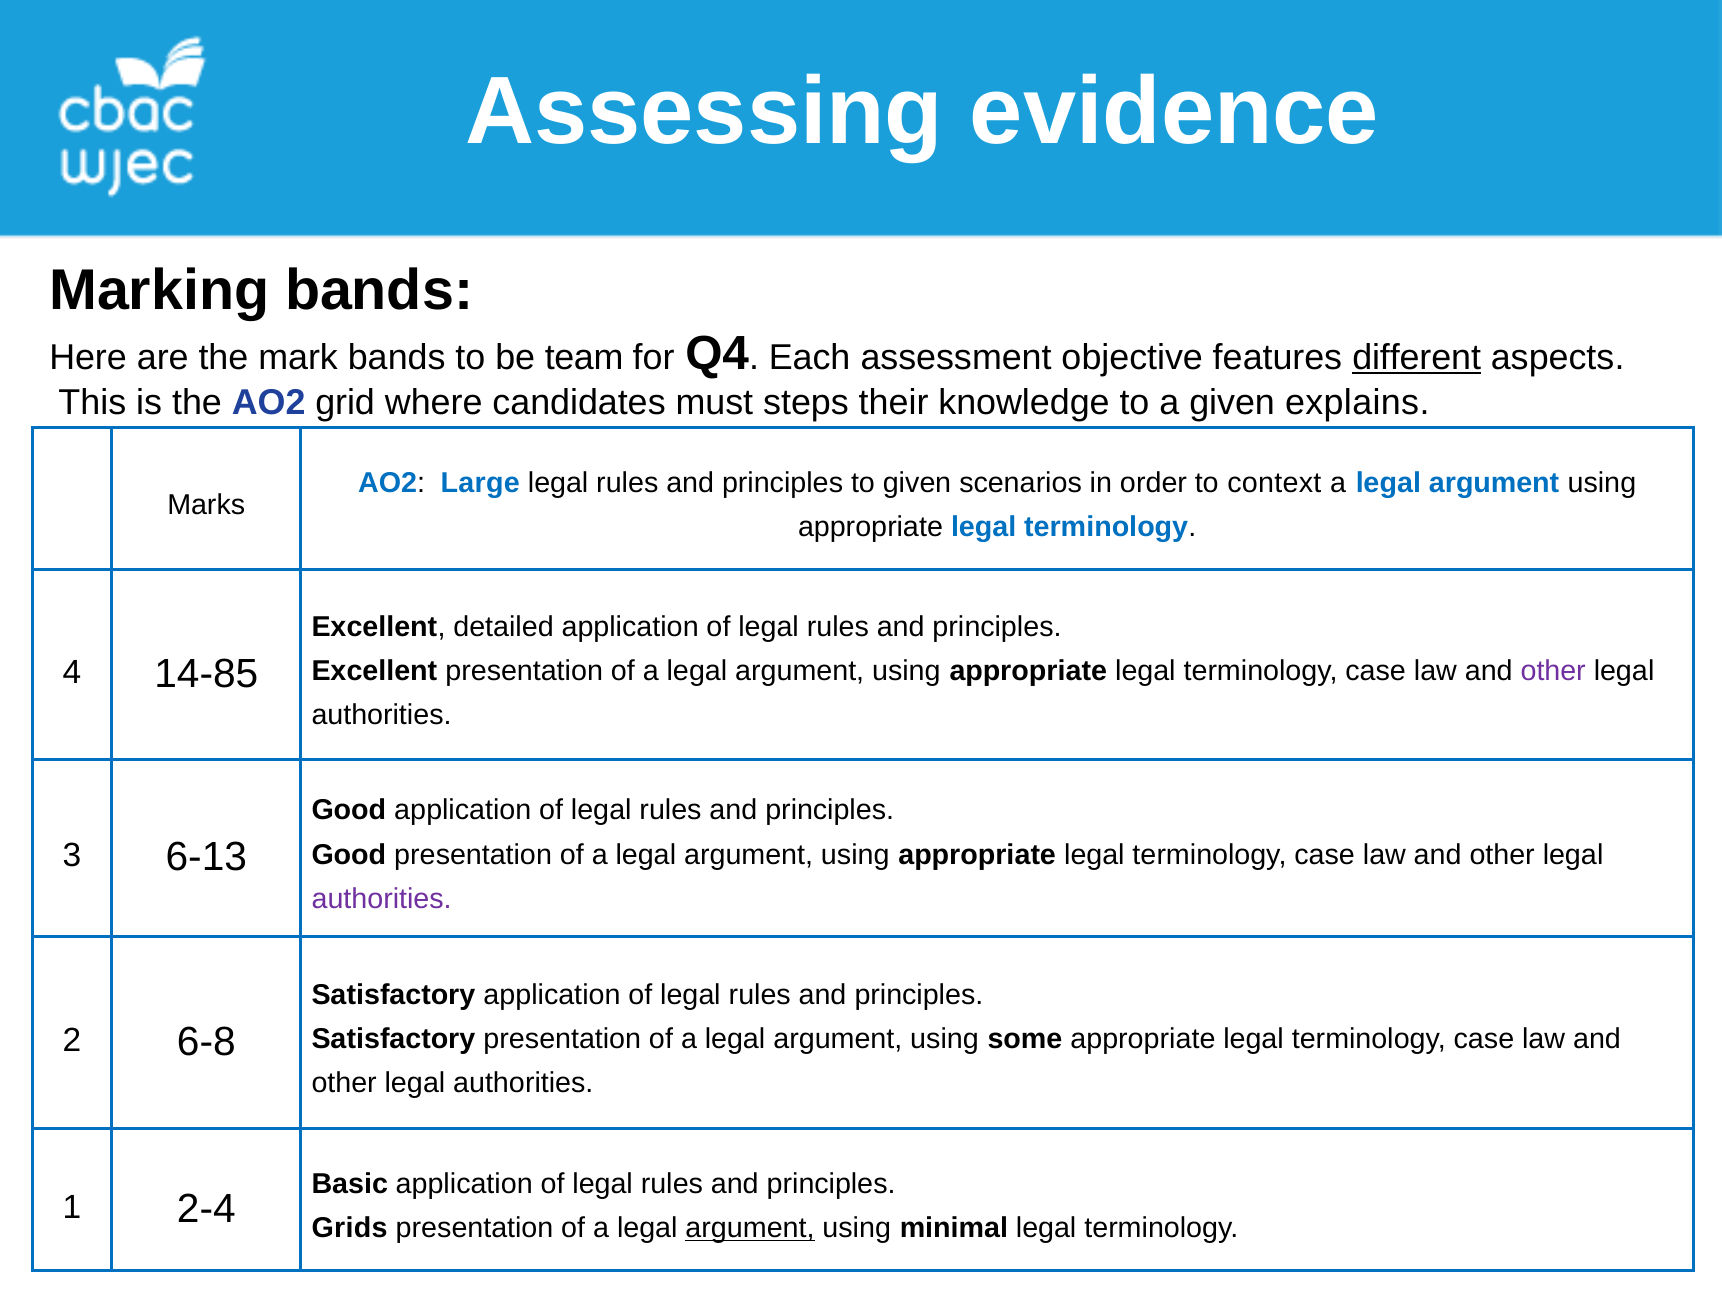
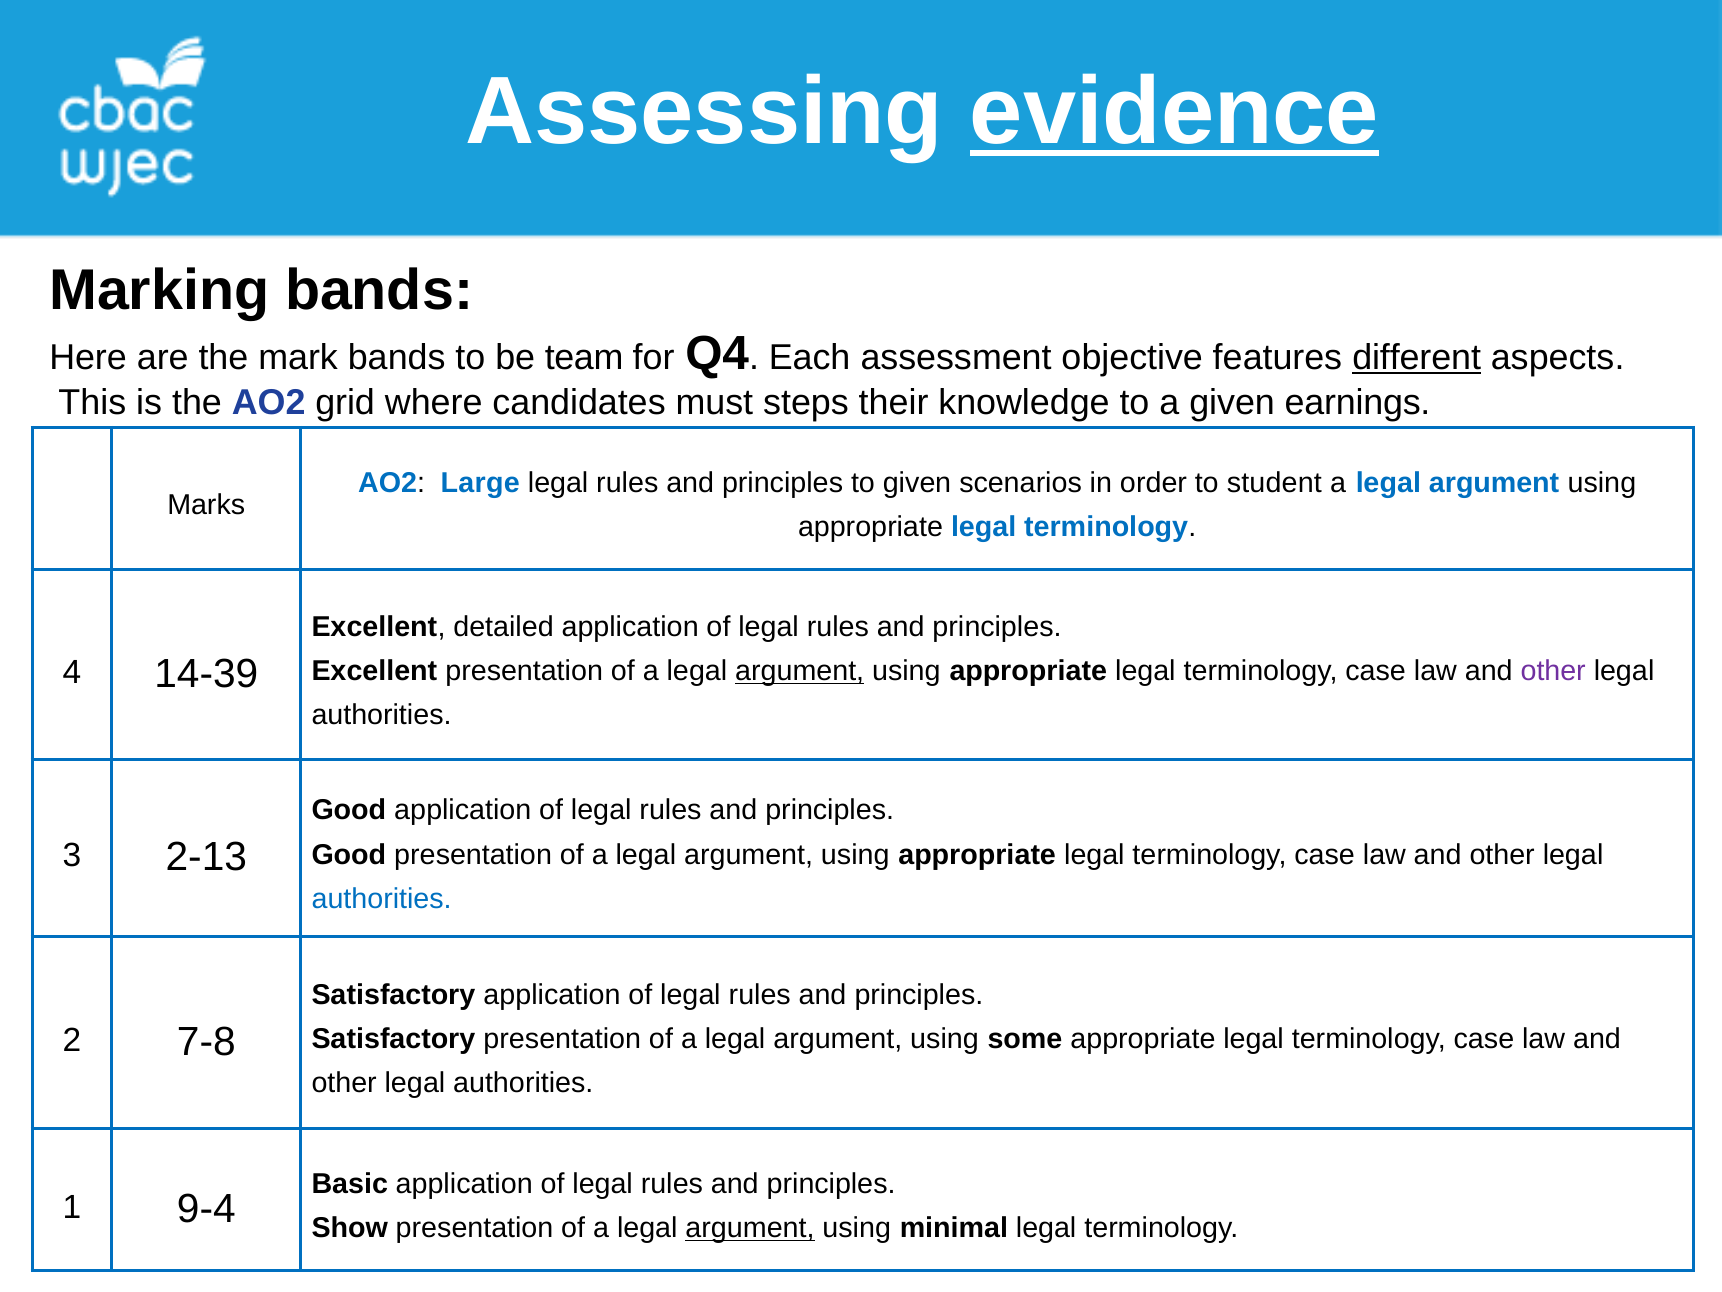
evidence underline: none -> present
explains: explains -> earnings
context: context -> student
14-85: 14-85 -> 14-39
argument at (800, 671) underline: none -> present
6-13: 6-13 -> 2-13
authorities at (382, 899) colour: purple -> blue
6-8: 6-8 -> 7-8
2-4: 2-4 -> 9-4
Grids: Grids -> Show
